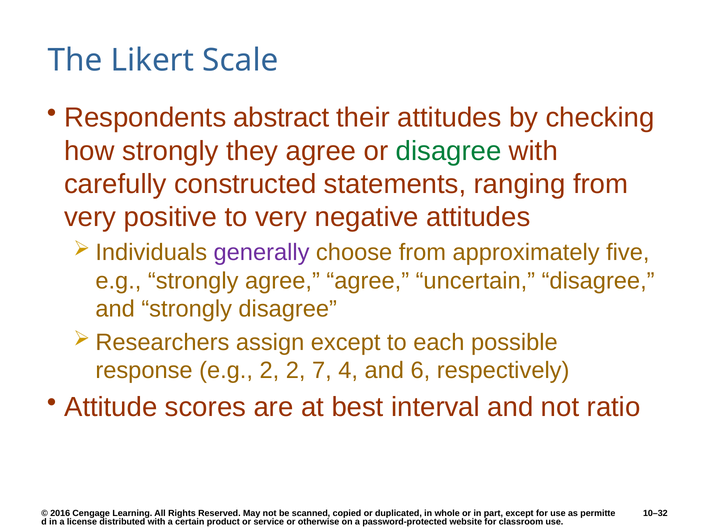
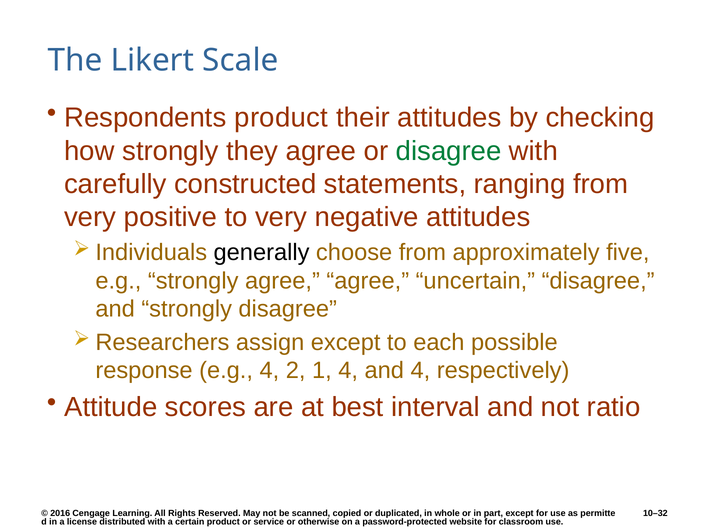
Respondents abstract: abstract -> product
generally colour: purple -> black
e.g 2: 2 -> 4
7: 7 -> 1
and 6: 6 -> 4
